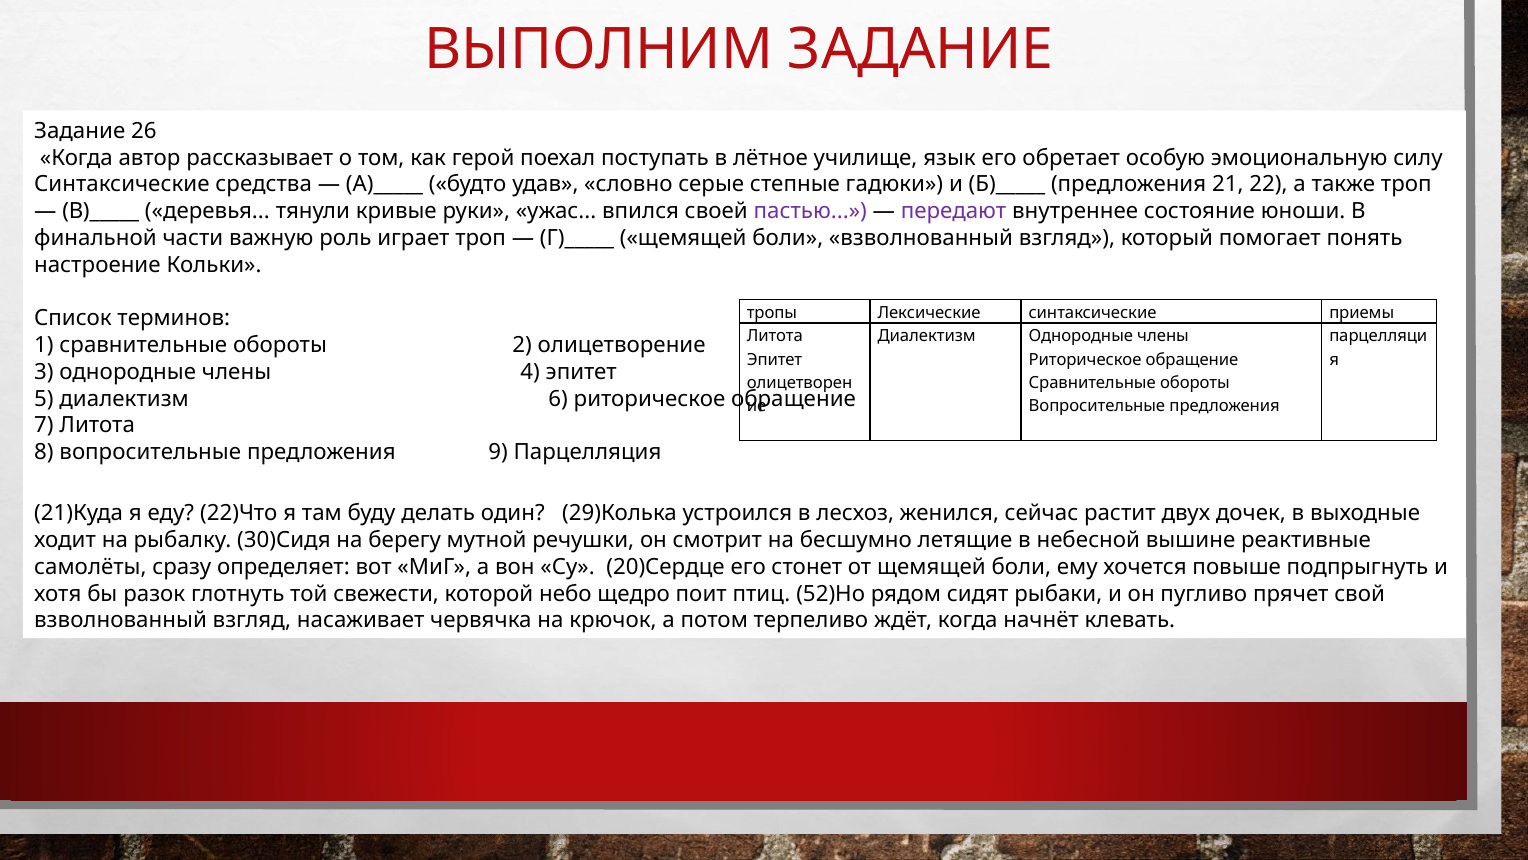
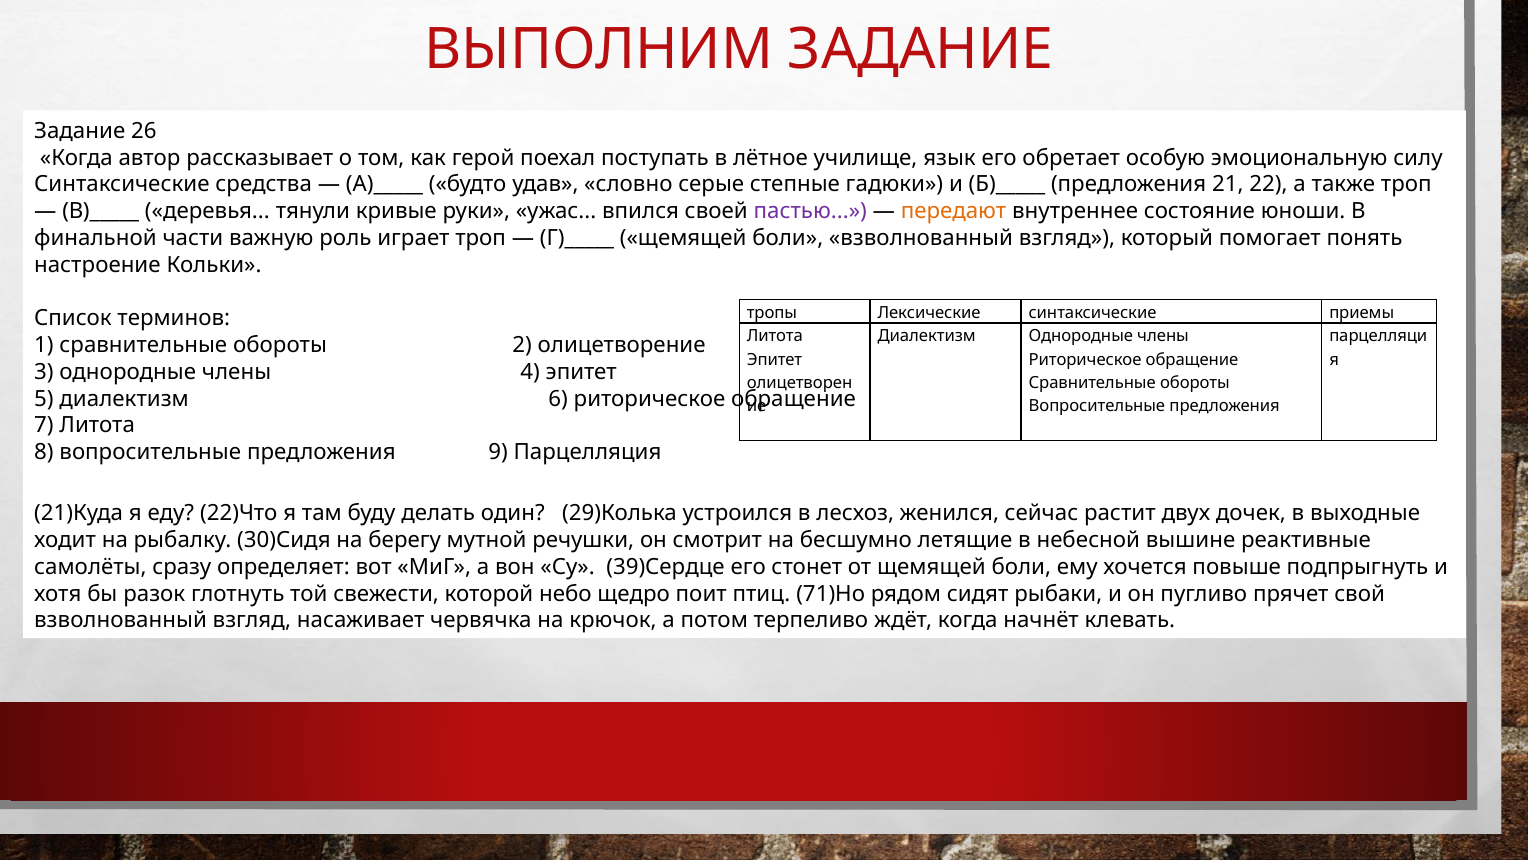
передают colour: purple -> orange
20)Сердце: 20)Сердце -> 39)Сердце
52)Но: 52)Но -> 71)Но
